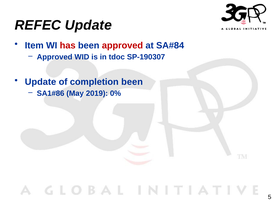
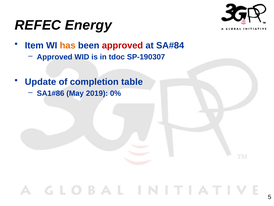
REFEC Update: Update -> Energy
has colour: red -> orange
completion been: been -> table
